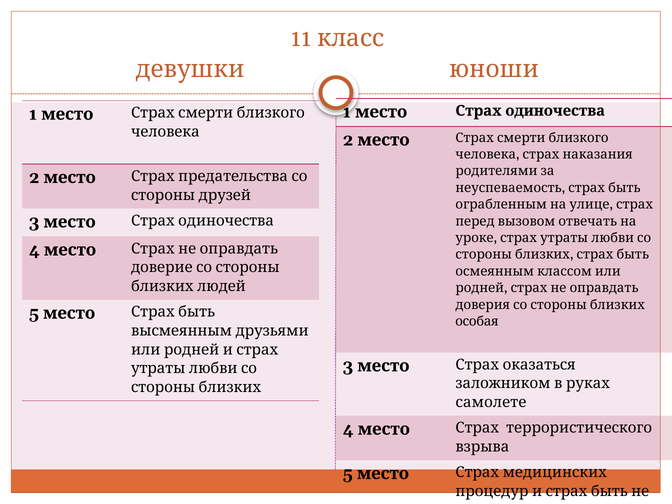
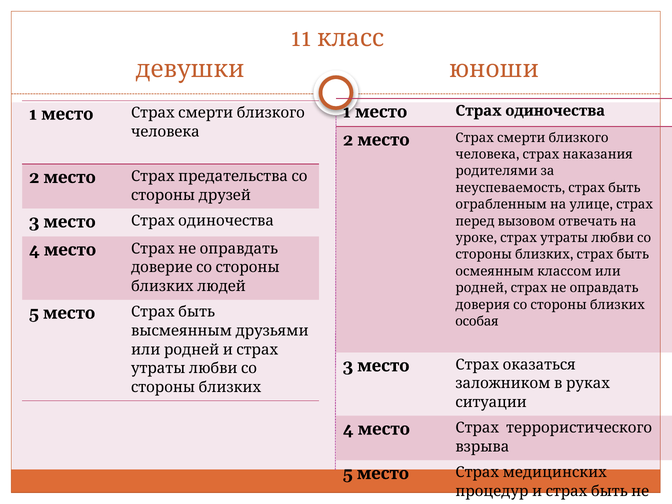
самолете: самолете -> ситуации
